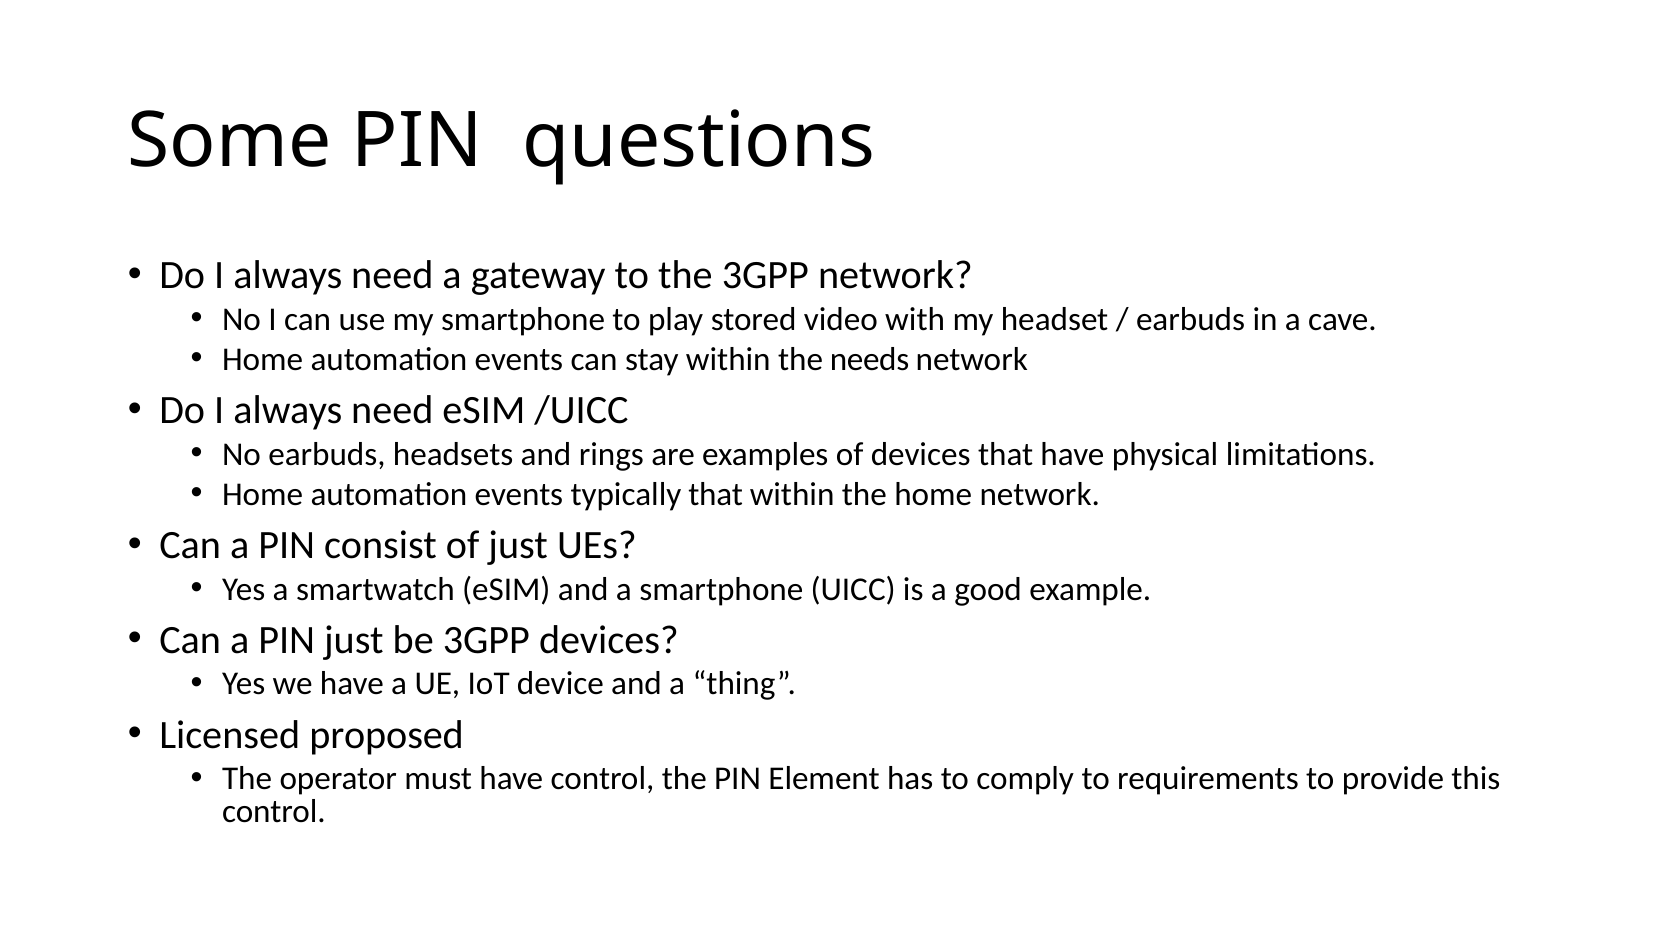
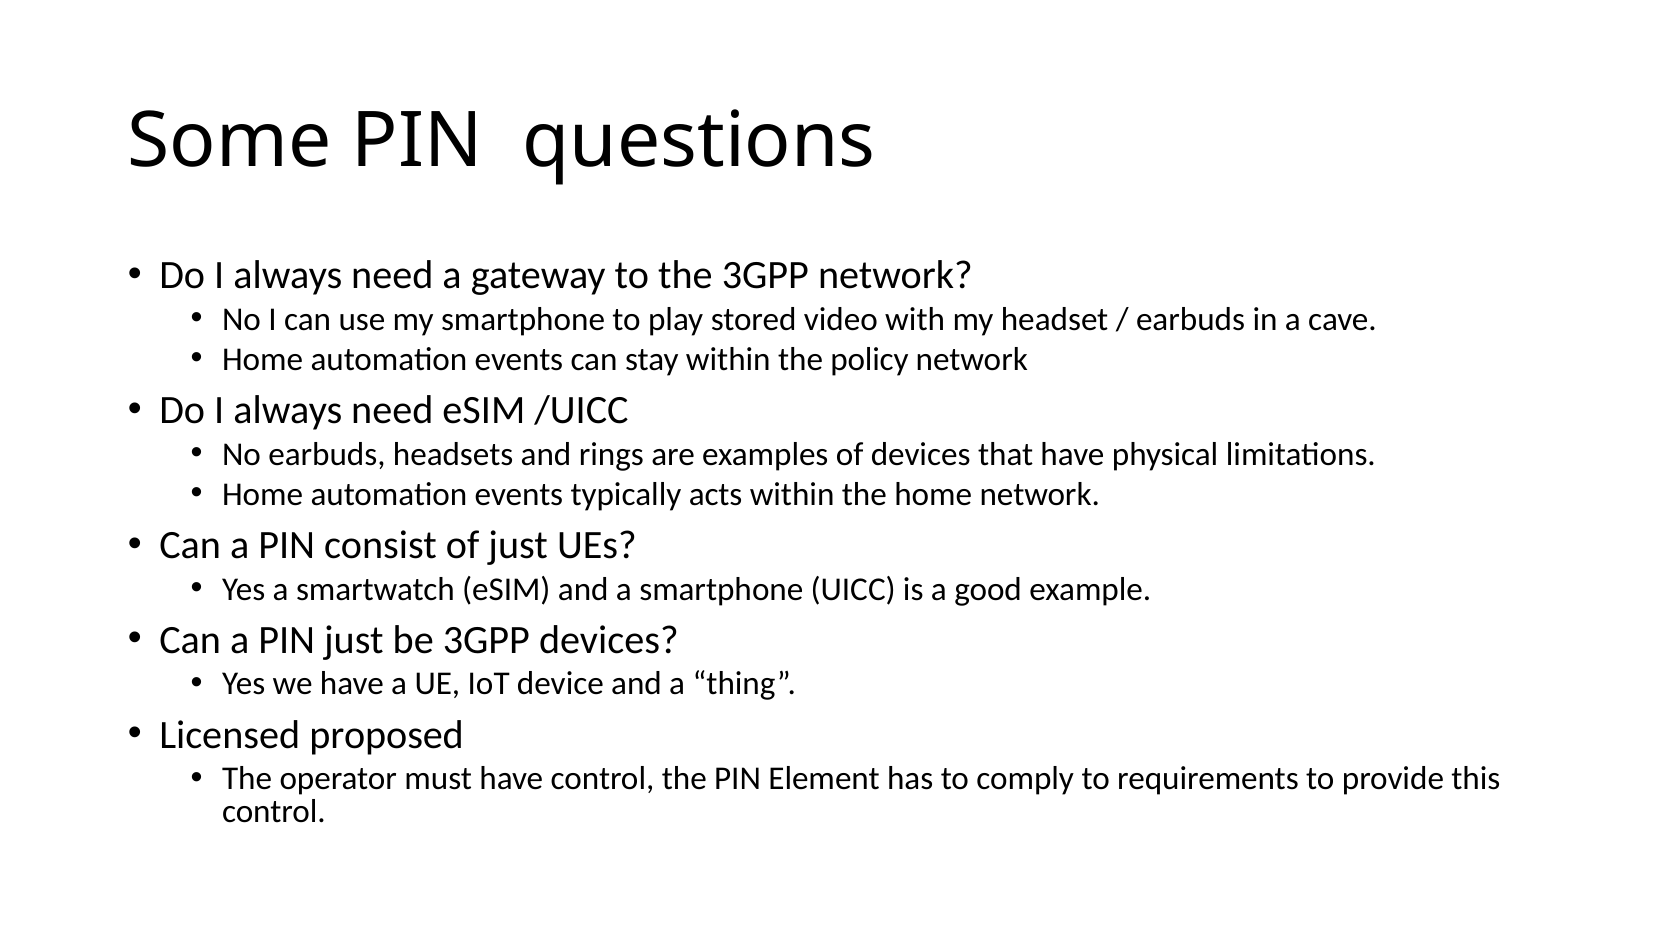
needs: needs -> policy
typically that: that -> acts
